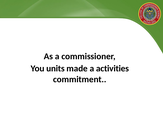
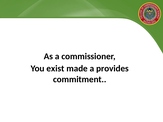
units: units -> exist
activities: activities -> provides
